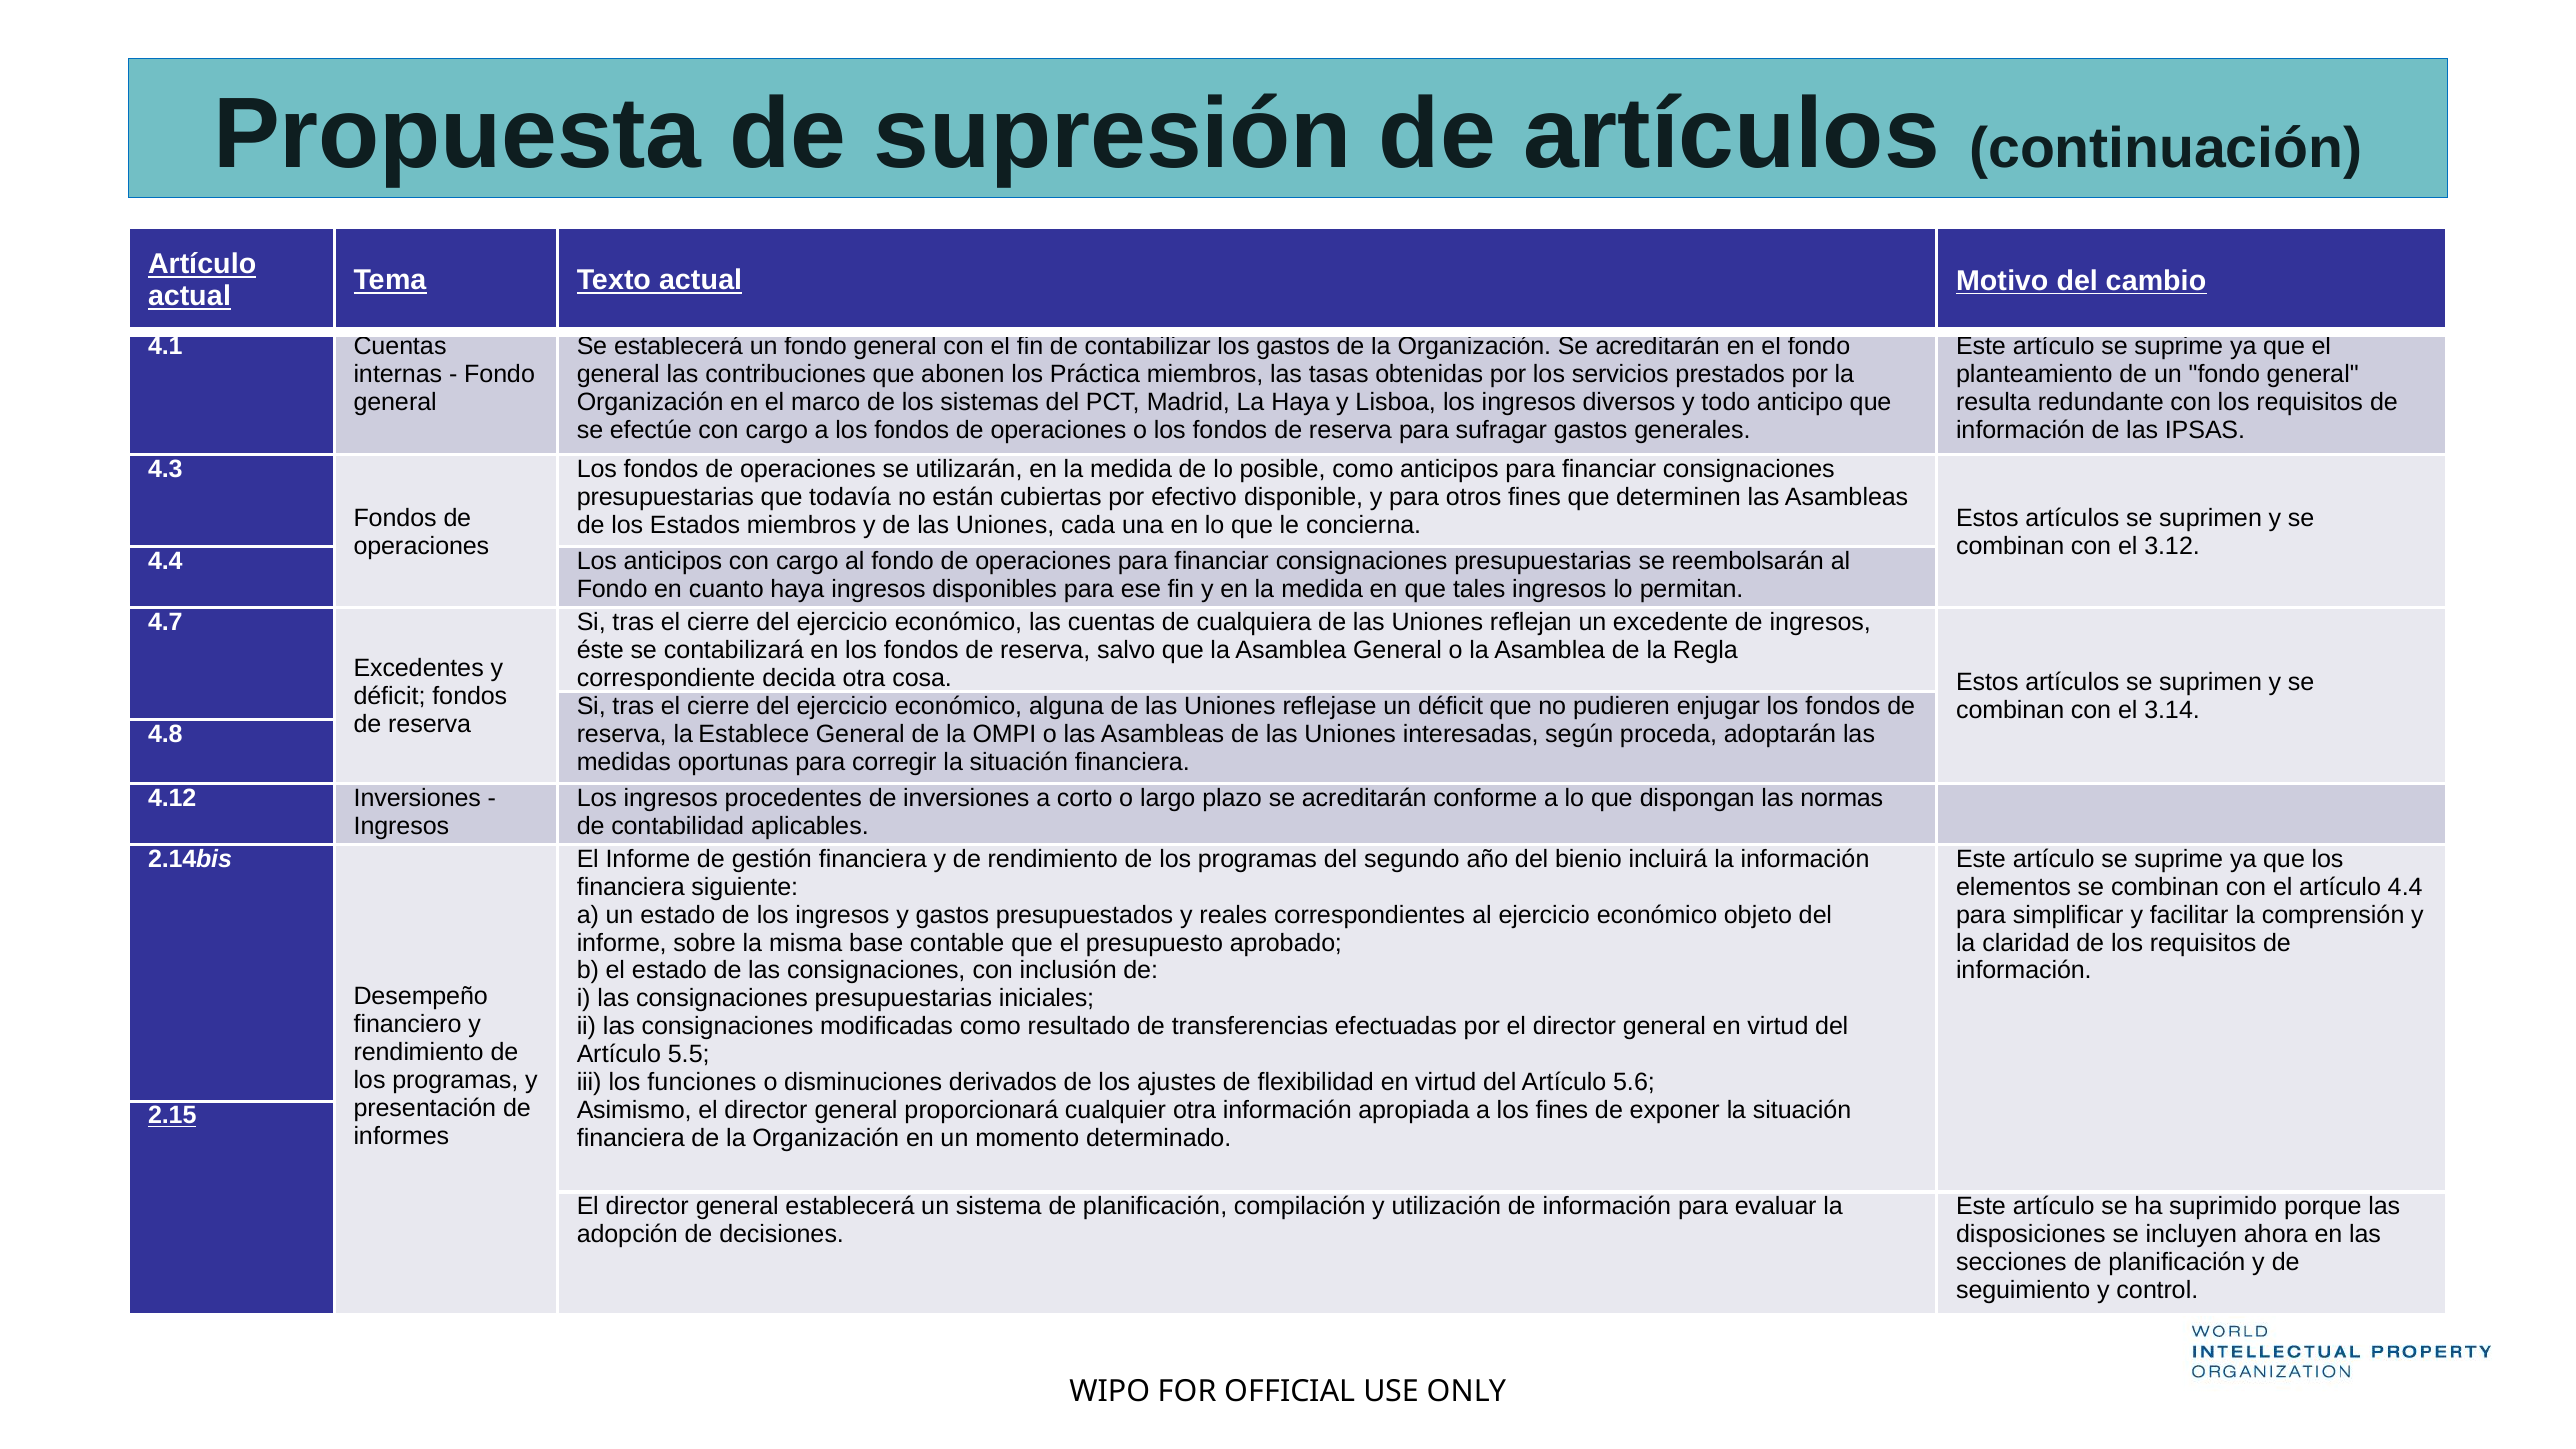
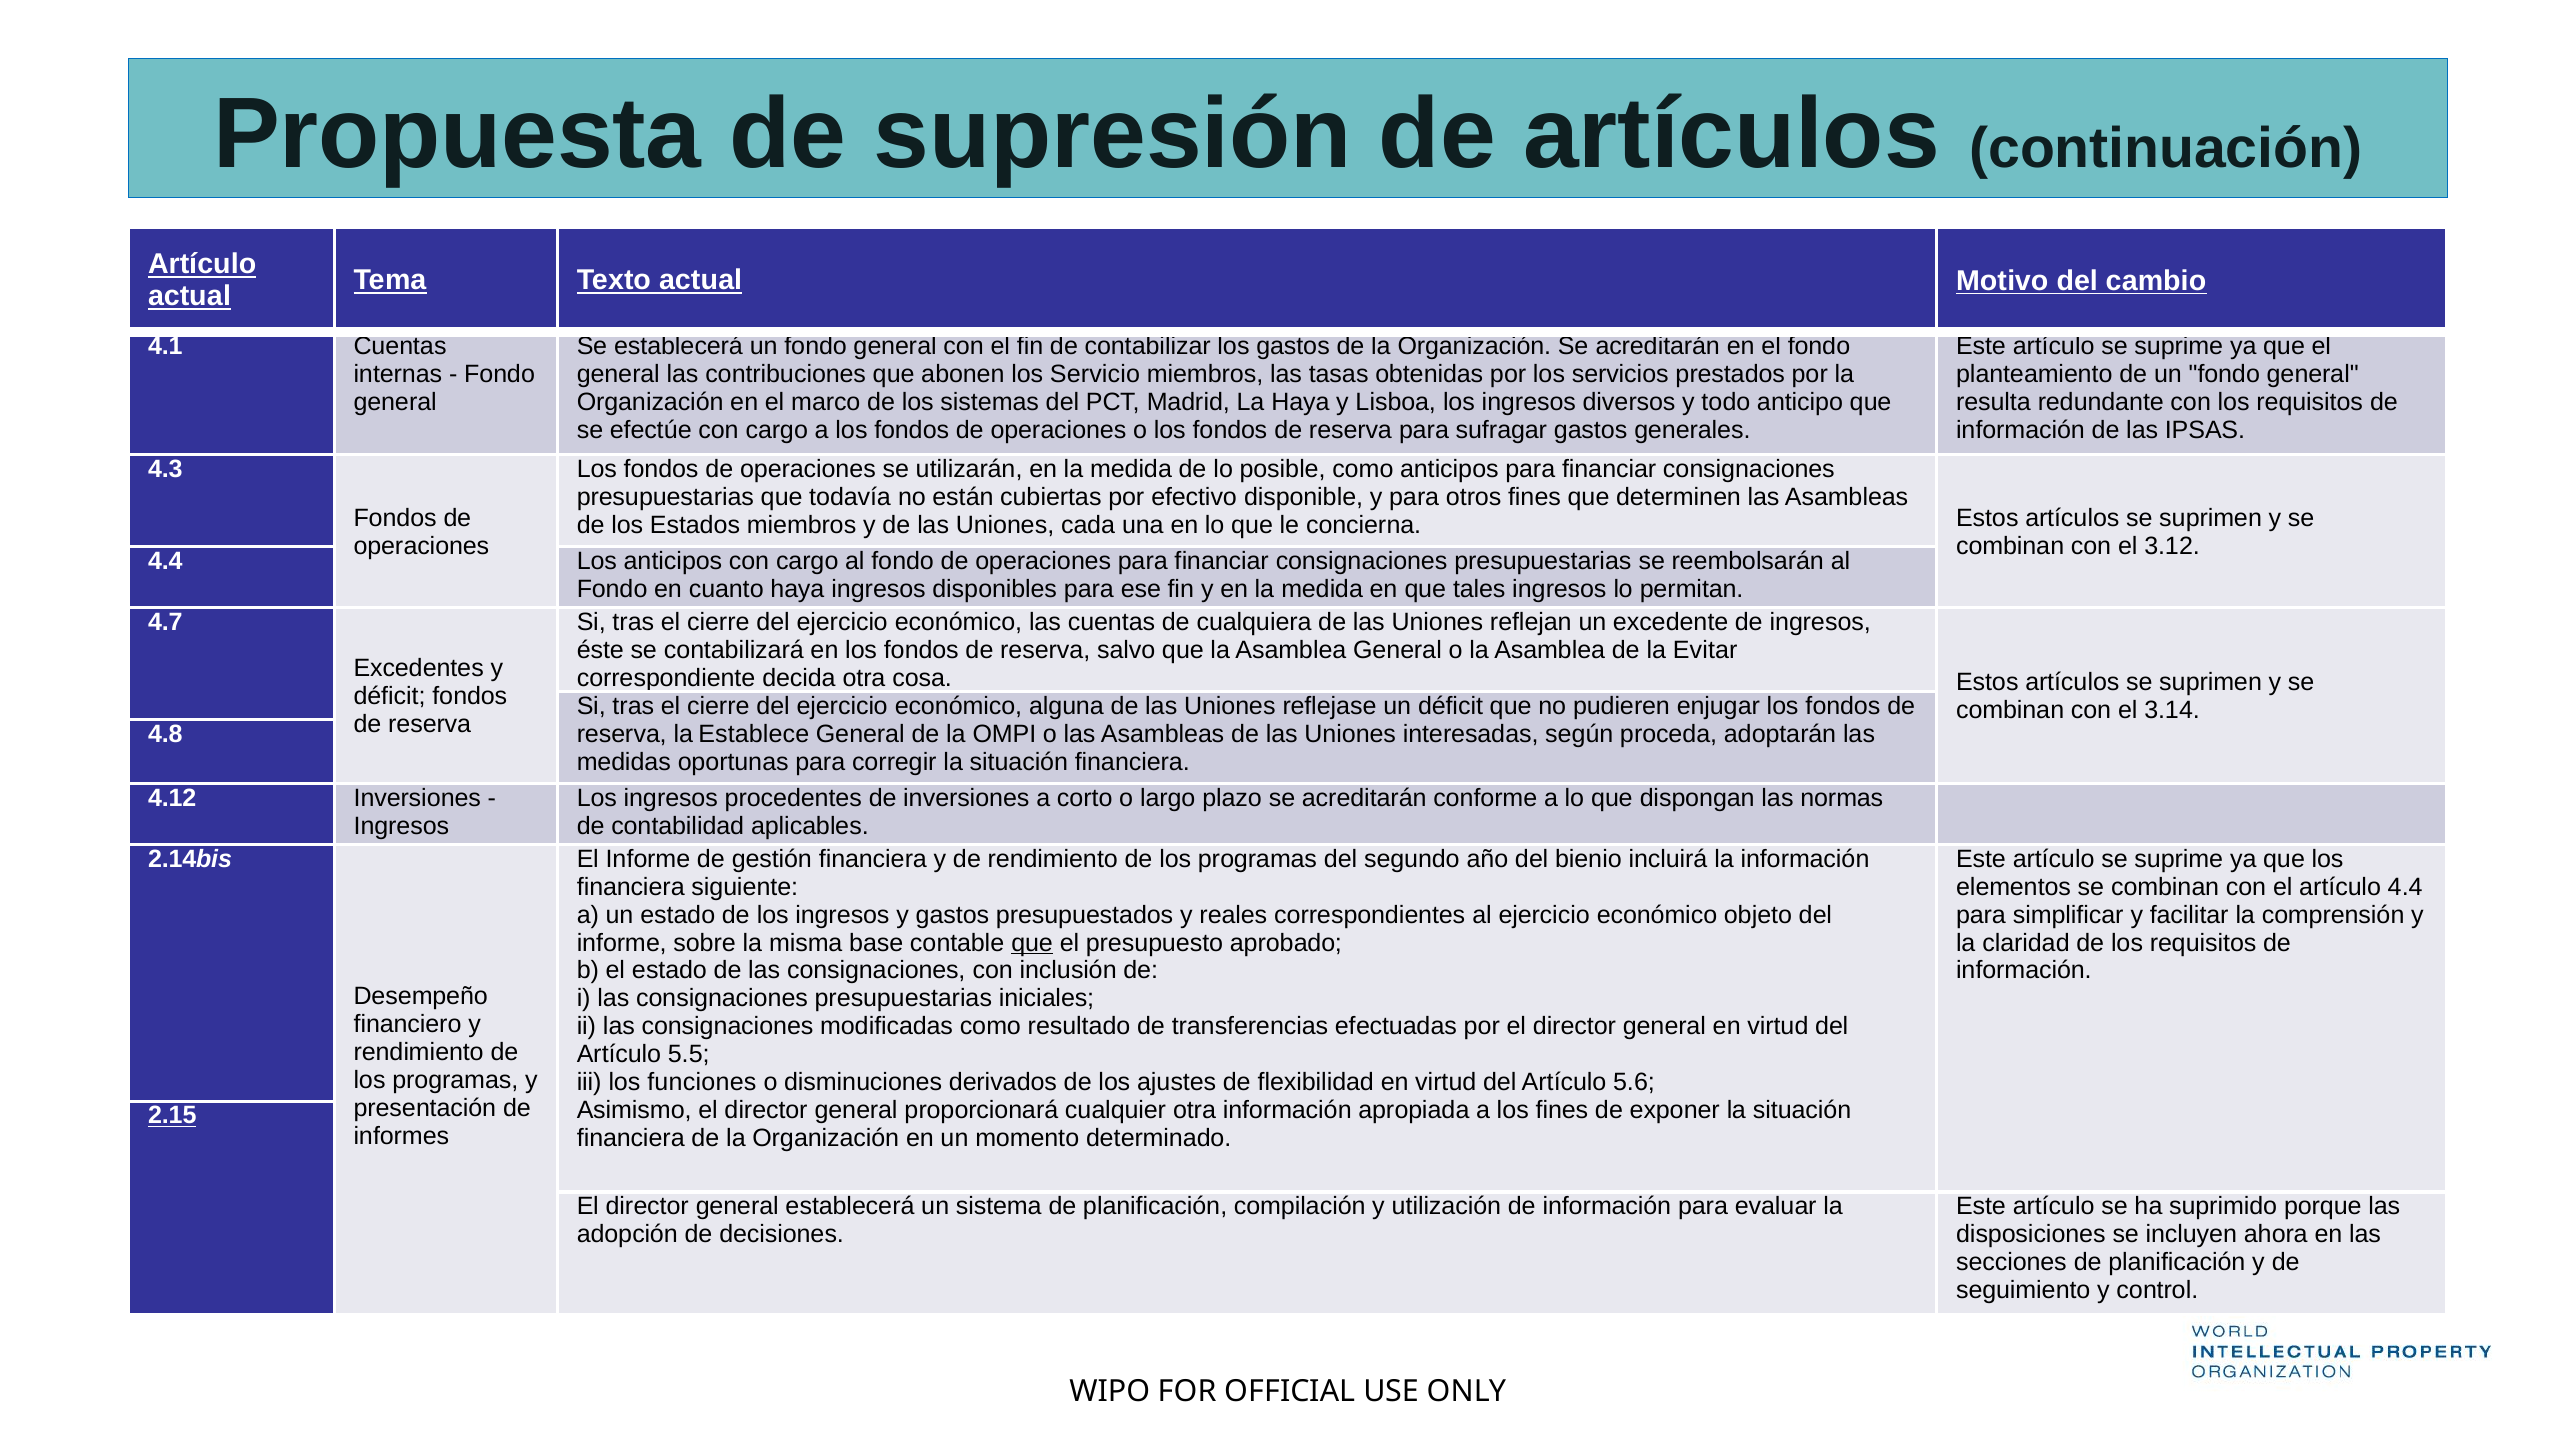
Práctica: Práctica -> Servicio
Regla: Regla -> Evitar
que at (1032, 943) underline: none -> present
